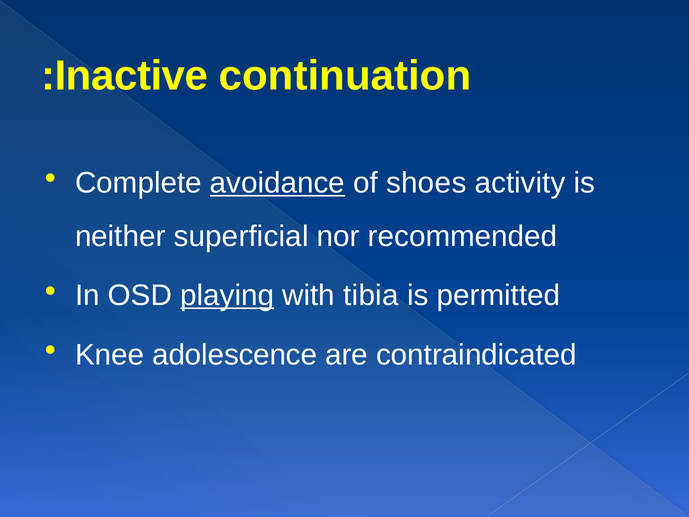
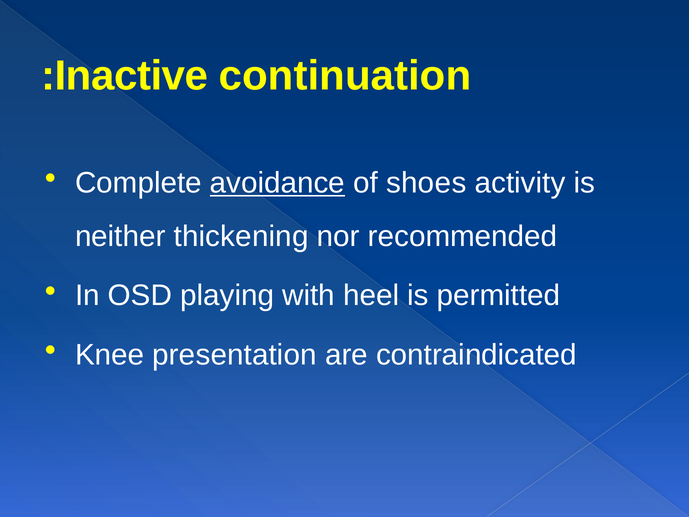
superficial: superficial -> thickening
playing underline: present -> none
tibia: tibia -> heel
adolescence: adolescence -> presentation
